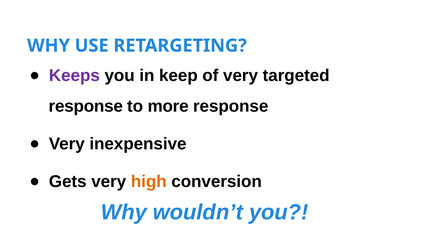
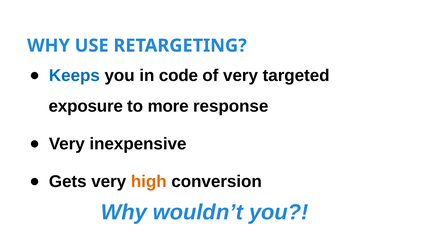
Keeps colour: purple -> blue
keep: keep -> code
response at (86, 106): response -> exposure
